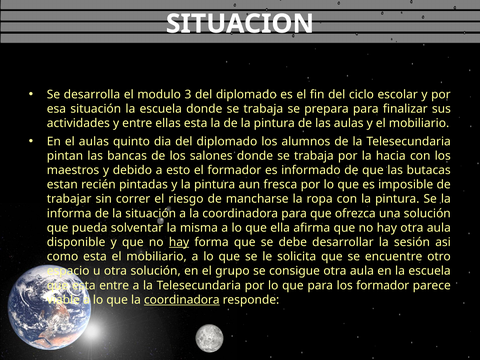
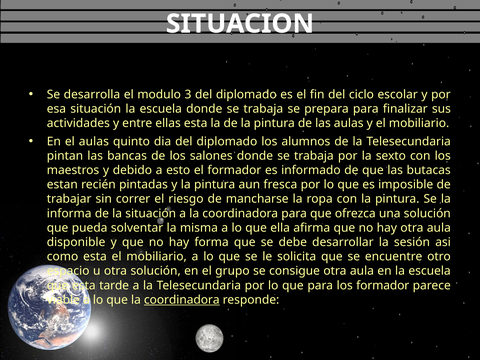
hacia: hacia -> sexto
hay at (179, 242) underline: present -> none
esta entre: entre -> tarde
